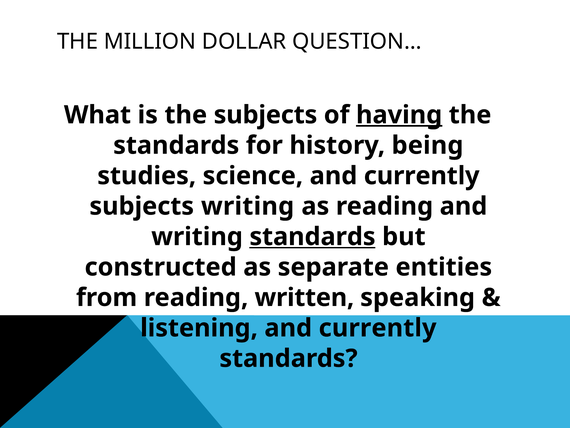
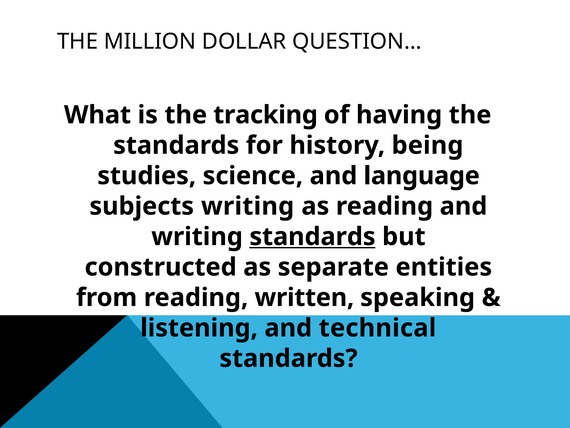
the subjects: subjects -> tracking
having underline: present -> none
science and currently: currently -> language
listening and currently: currently -> technical
